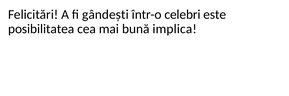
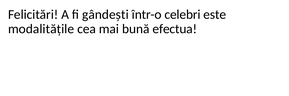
posibilitatea: posibilitatea -> modalitățile
implica: implica -> efectua
